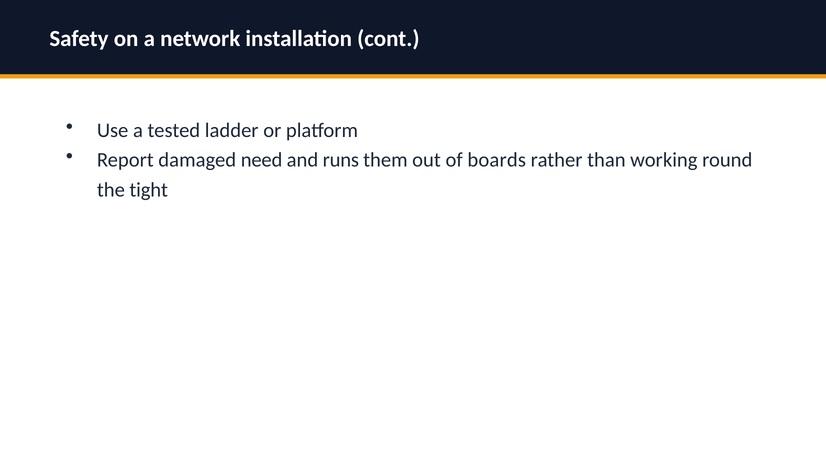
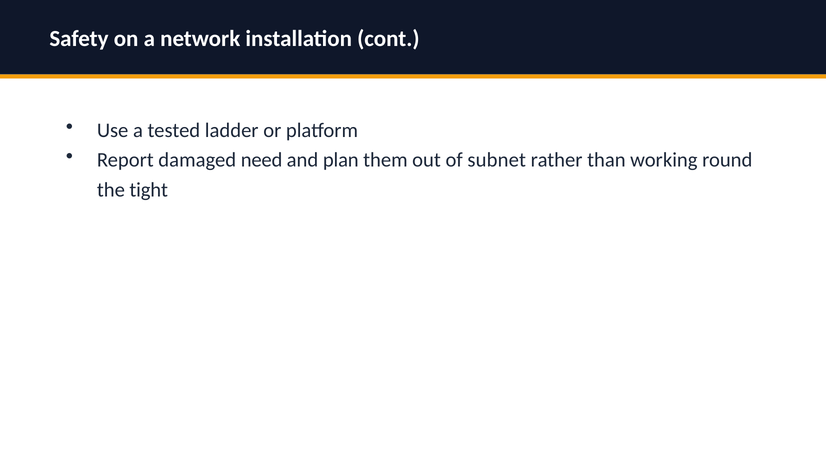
runs: runs -> plan
boards: boards -> subnet
